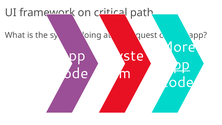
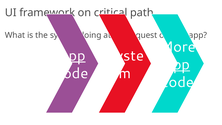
App at (72, 56) underline: none -> present
